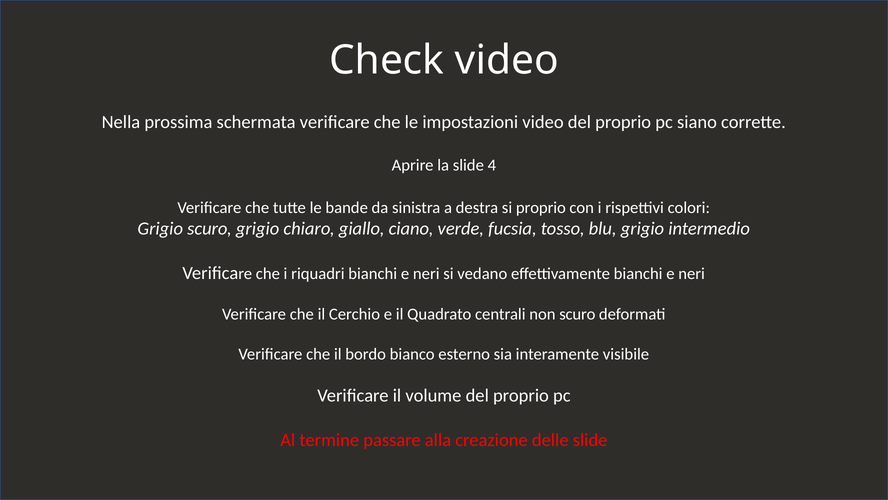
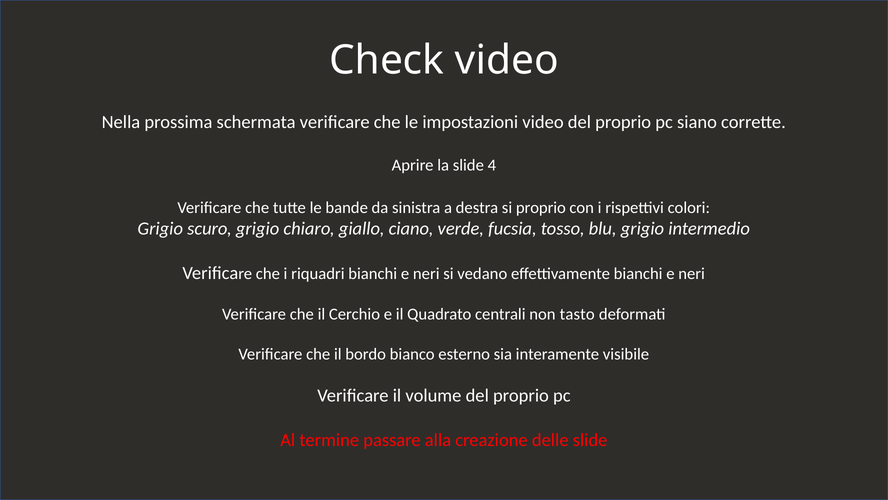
non scuro: scuro -> tasto
